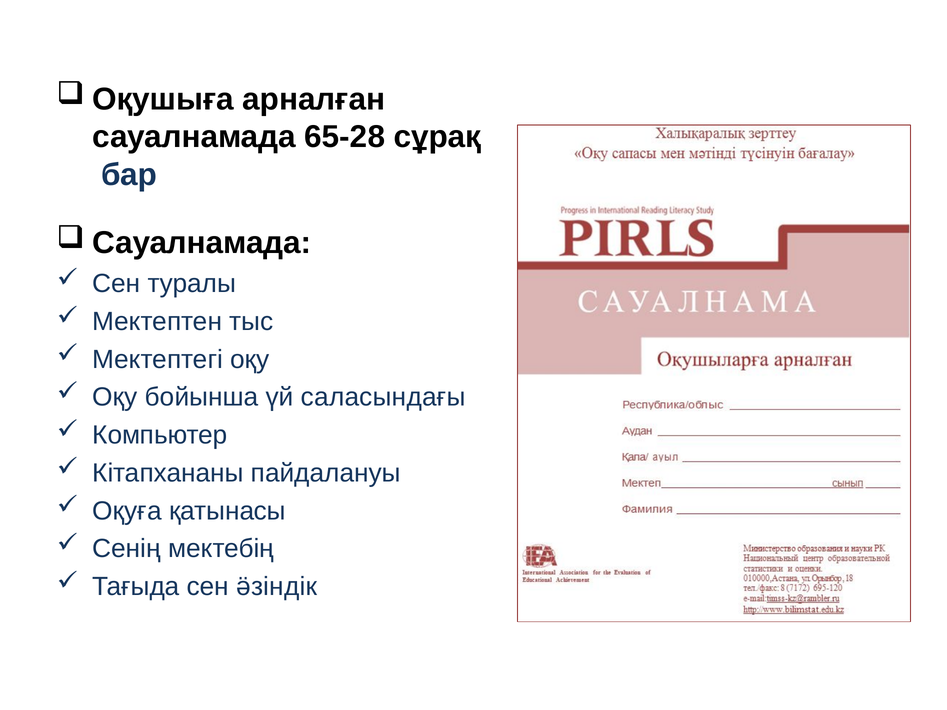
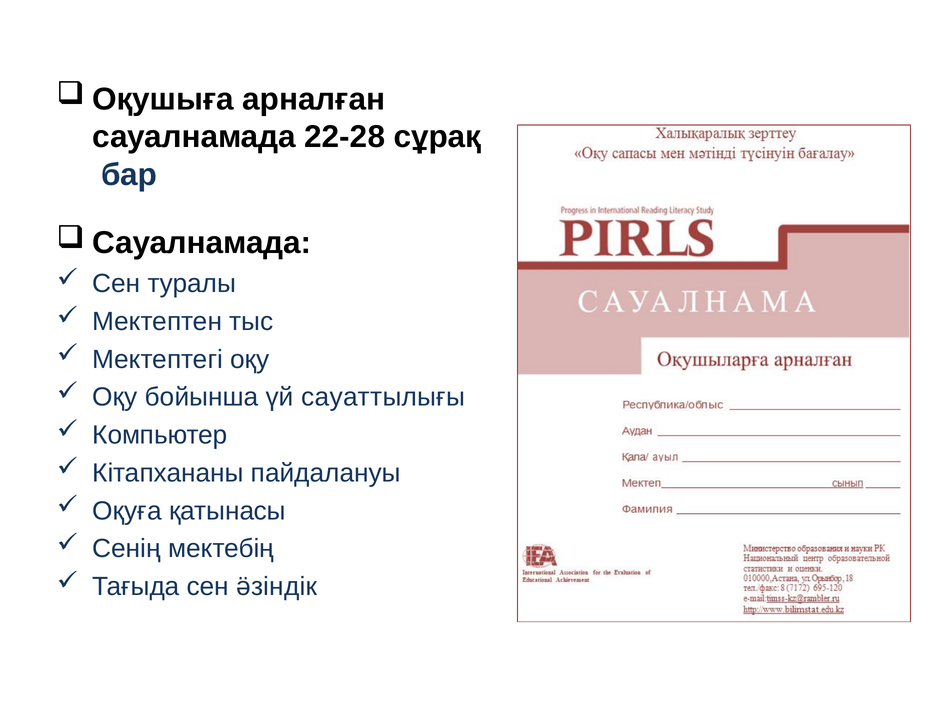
65-28: 65-28 -> 22-28
саласындағы: саласындағы -> сауаттылығы
